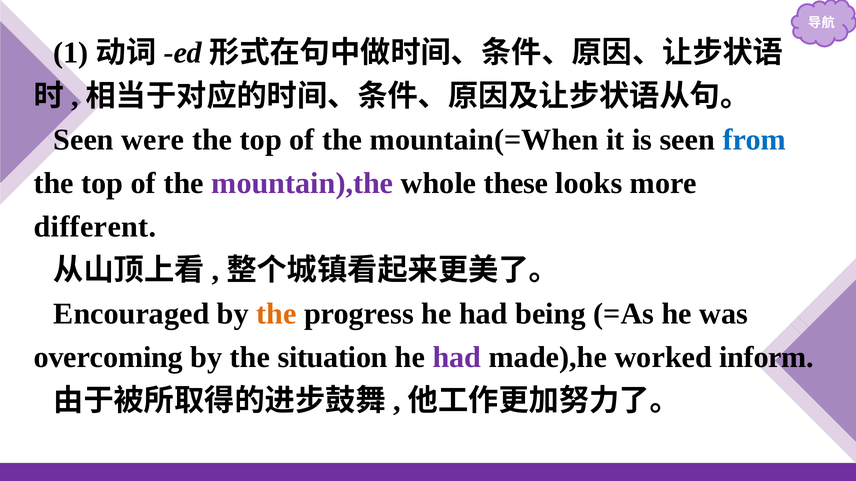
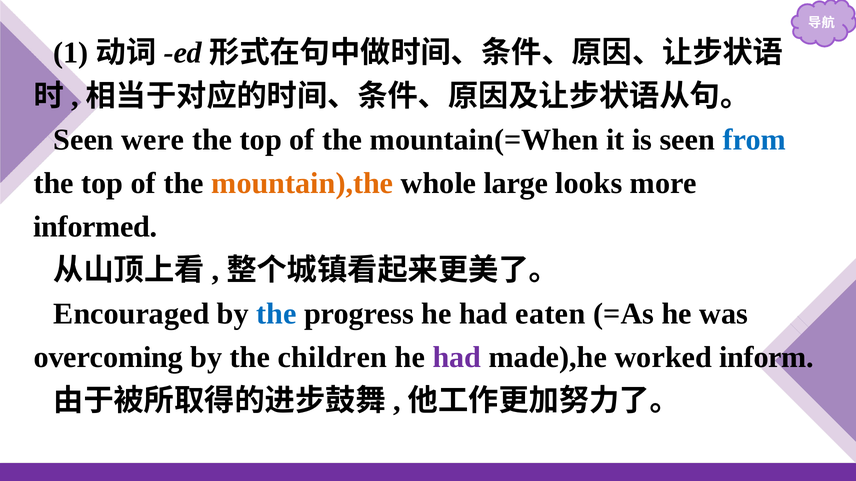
mountain),the colour: purple -> orange
these: these -> large
different: different -> informed
the at (276, 314) colour: orange -> blue
being: being -> eaten
situation: situation -> children
